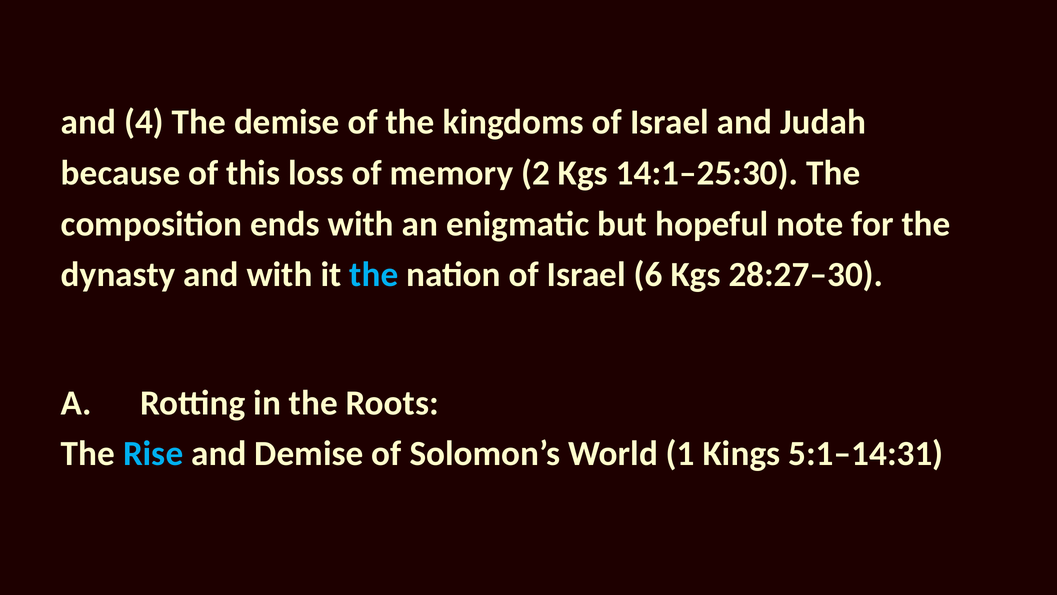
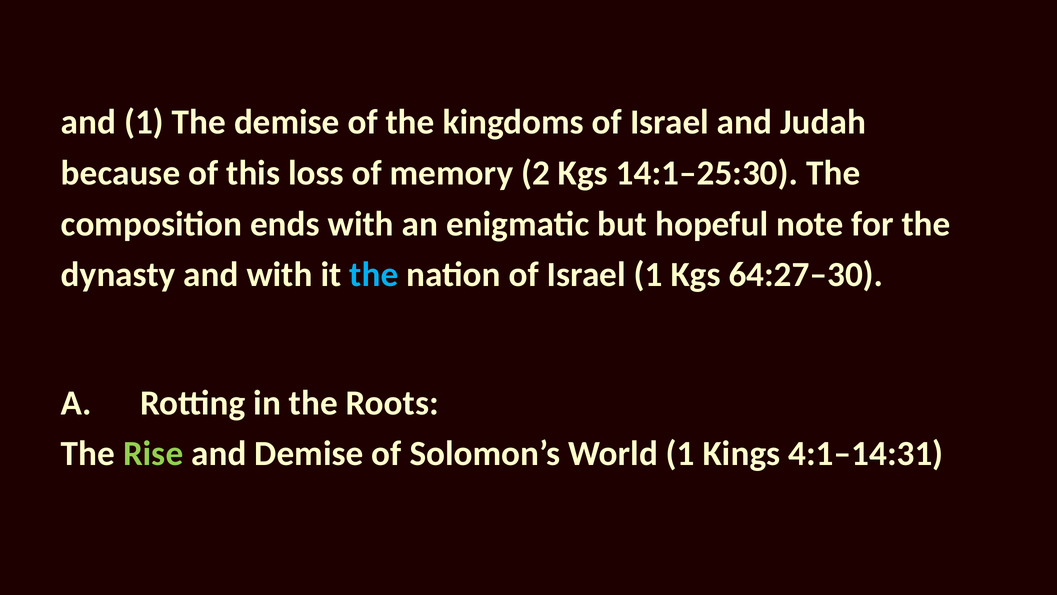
and 4: 4 -> 1
Israel 6: 6 -> 1
28:27–30: 28:27–30 -> 64:27–30
Rise colour: light blue -> light green
5:1–14:31: 5:1–14:31 -> 4:1–14:31
